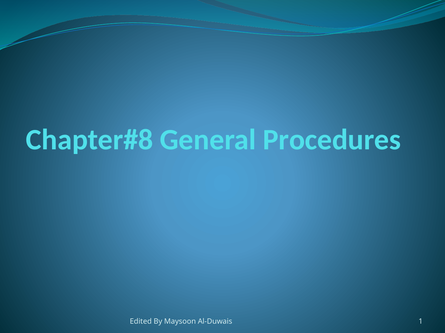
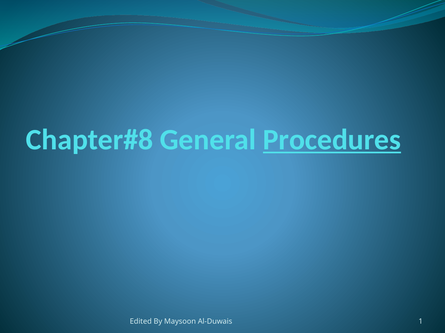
Procedures underline: none -> present
